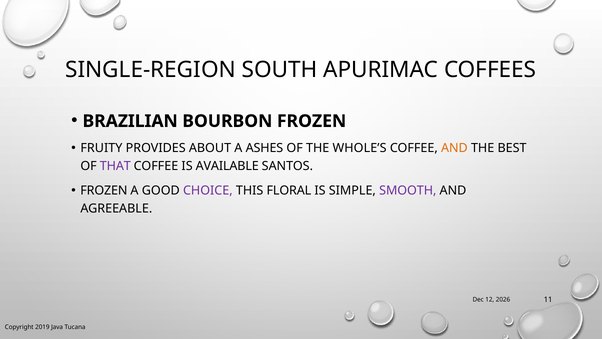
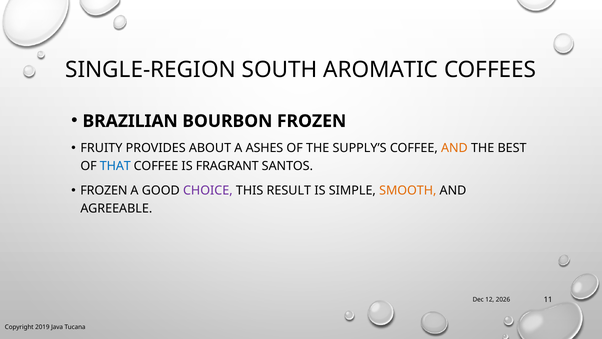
APURIMAC: APURIMAC -> AROMATIC
WHOLE’S: WHOLE’S -> SUPPLY’S
THAT colour: purple -> blue
AVAILABLE: AVAILABLE -> FRAGRANT
FLORAL: FLORAL -> RESULT
SMOOTH colour: purple -> orange
